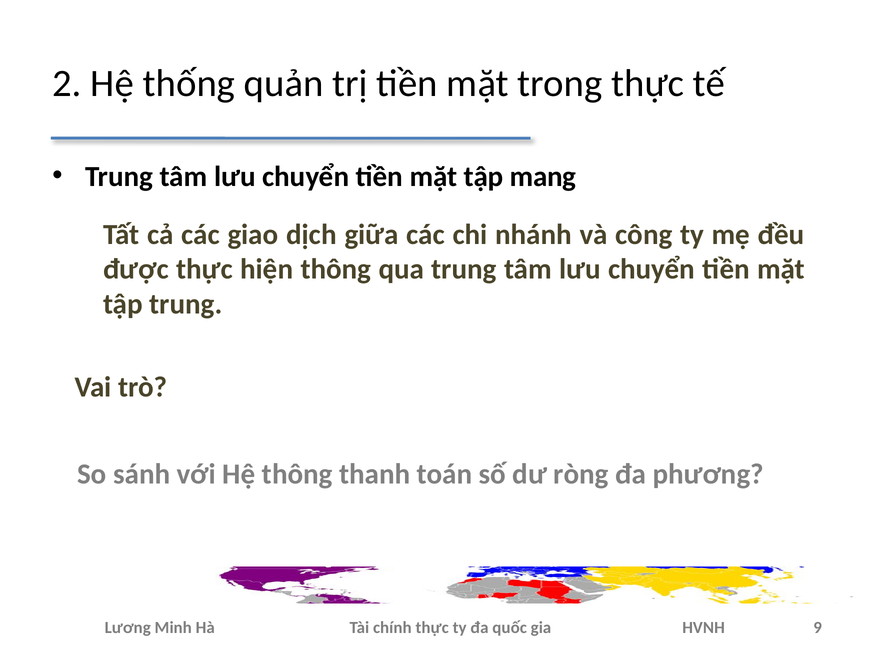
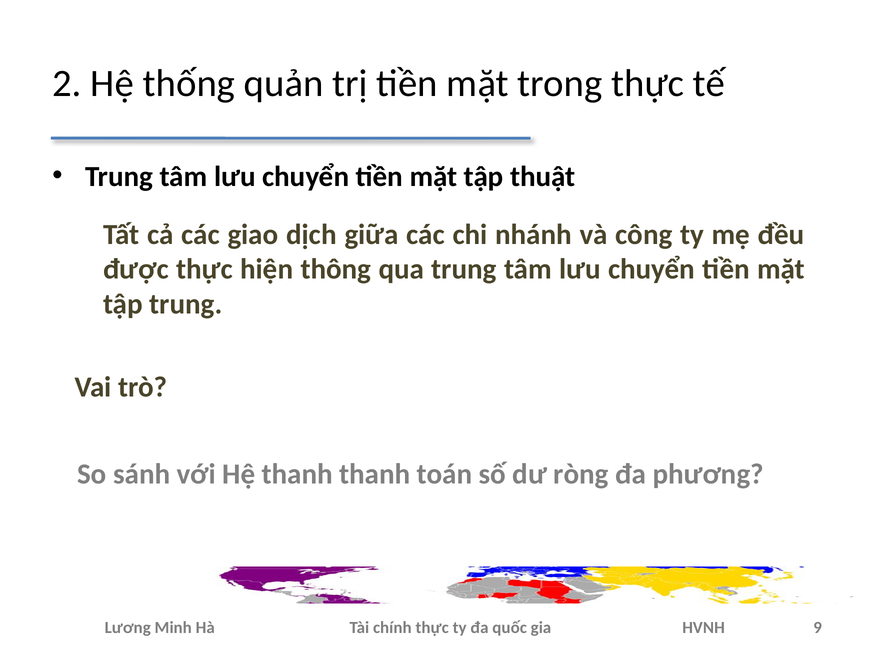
mang: mang -> thuật
Hệ thông: thông -> thanh
